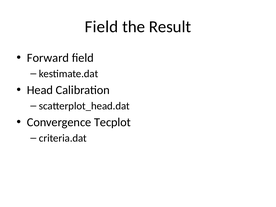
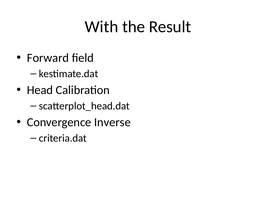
Field at (101, 27): Field -> With
Tecplot: Tecplot -> Inverse
